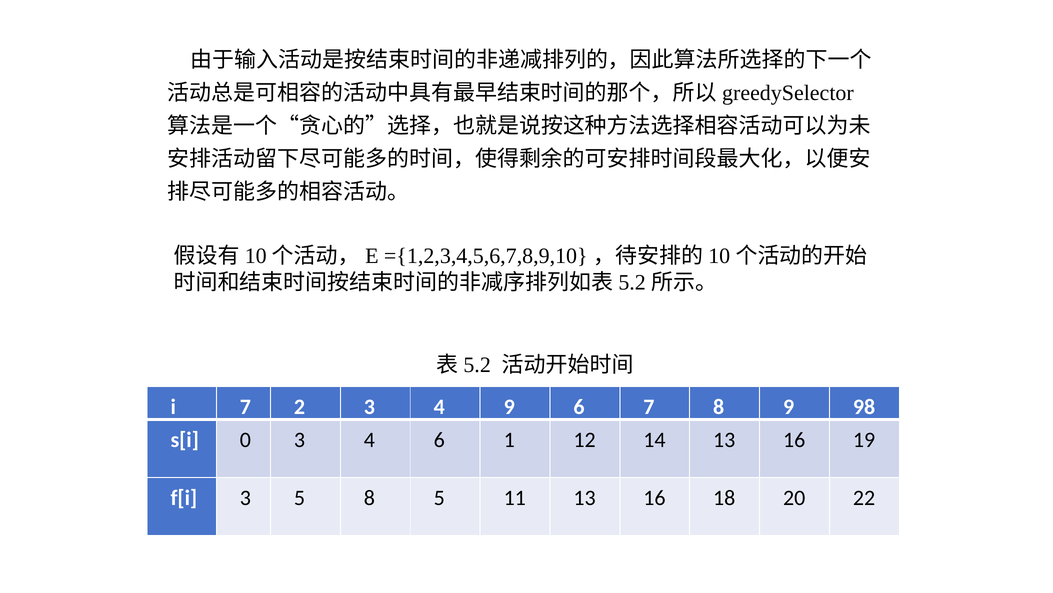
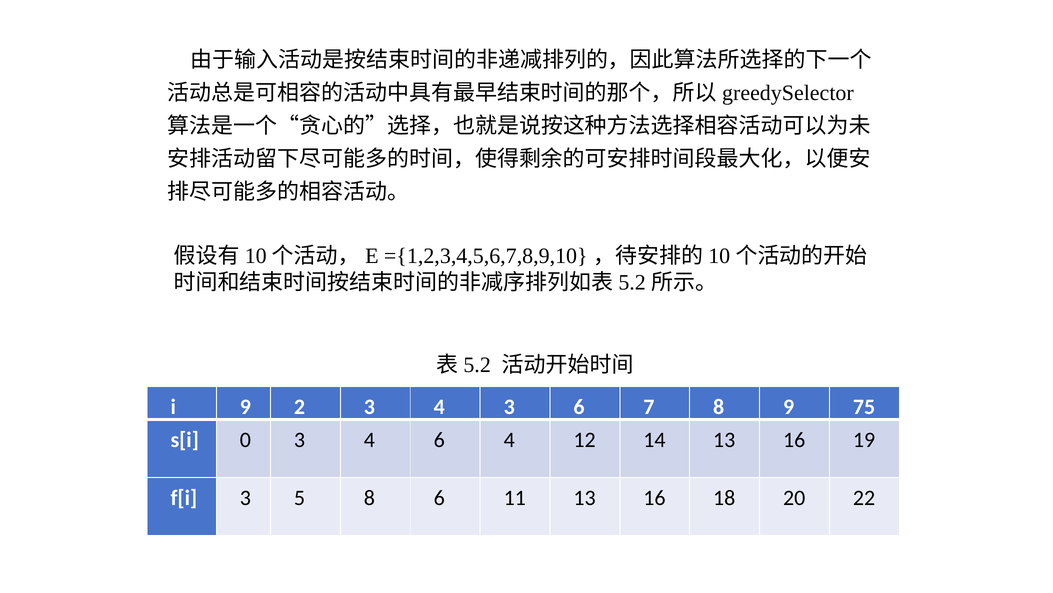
i 7: 7 -> 9
4 9: 9 -> 3
98: 98 -> 75
6 1: 1 -> 4
8 5: 5 -> 6
